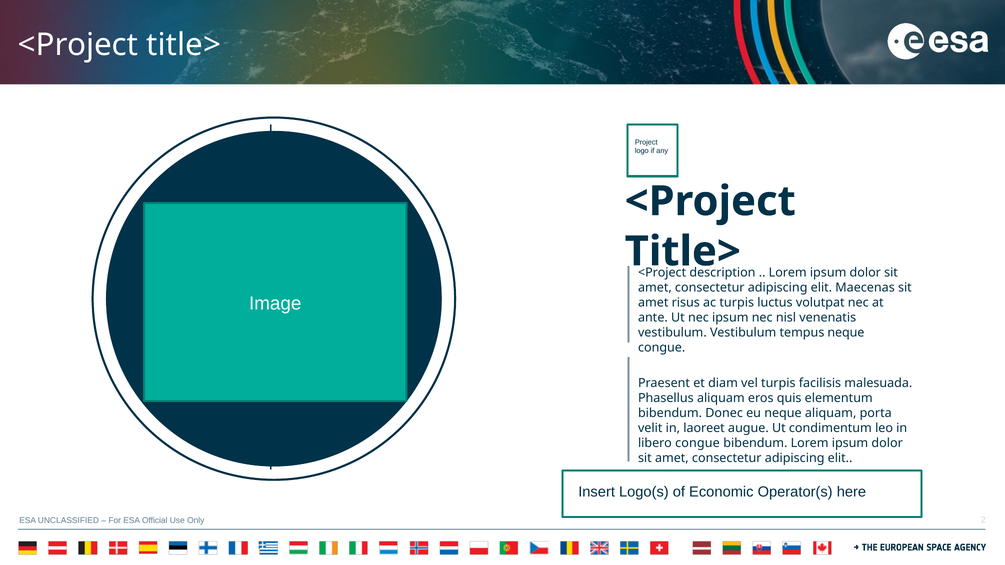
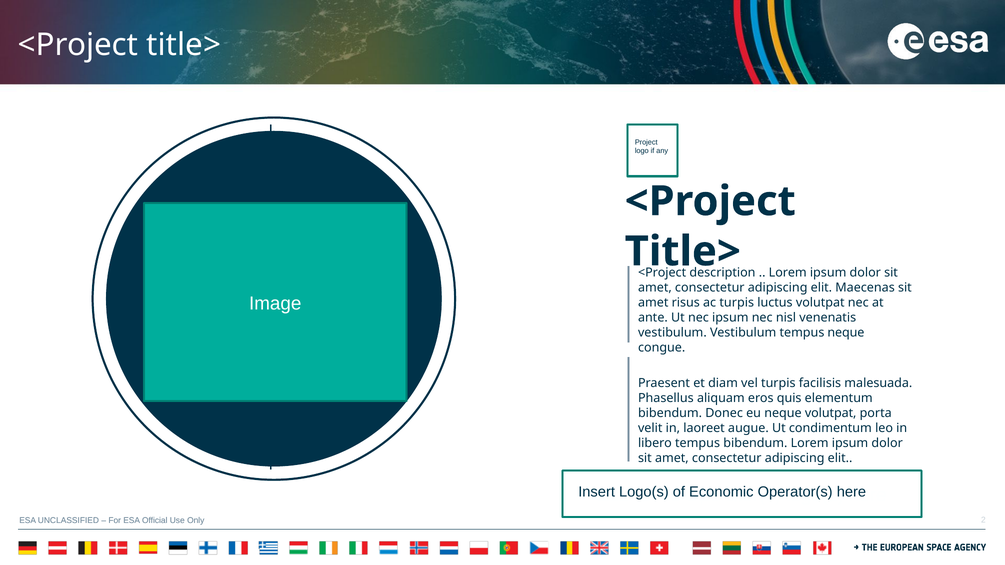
neque aliquam: aliquam -> volutpat
libero congue: congue -> tempus
